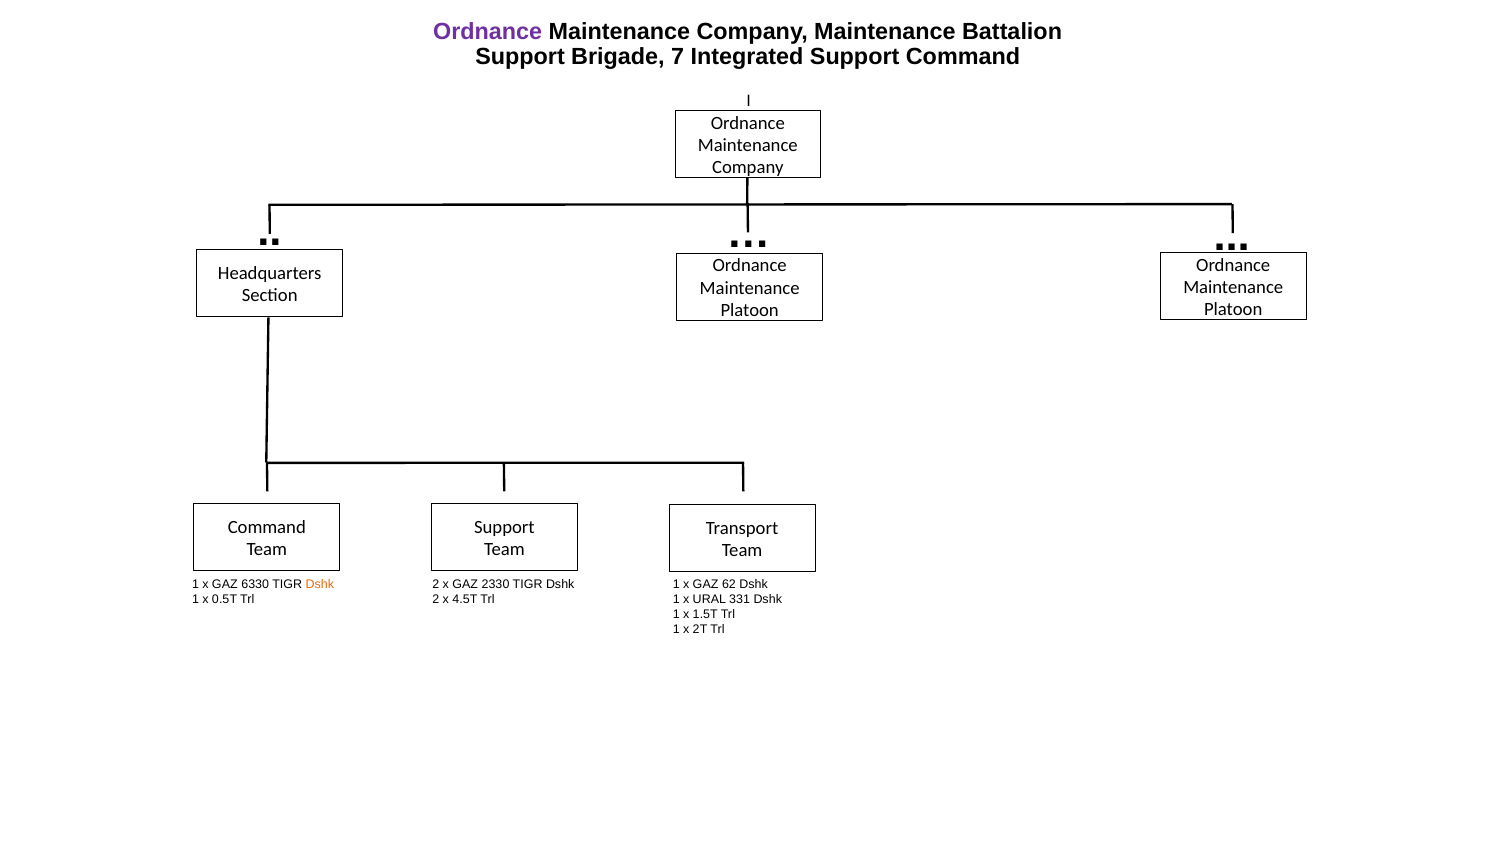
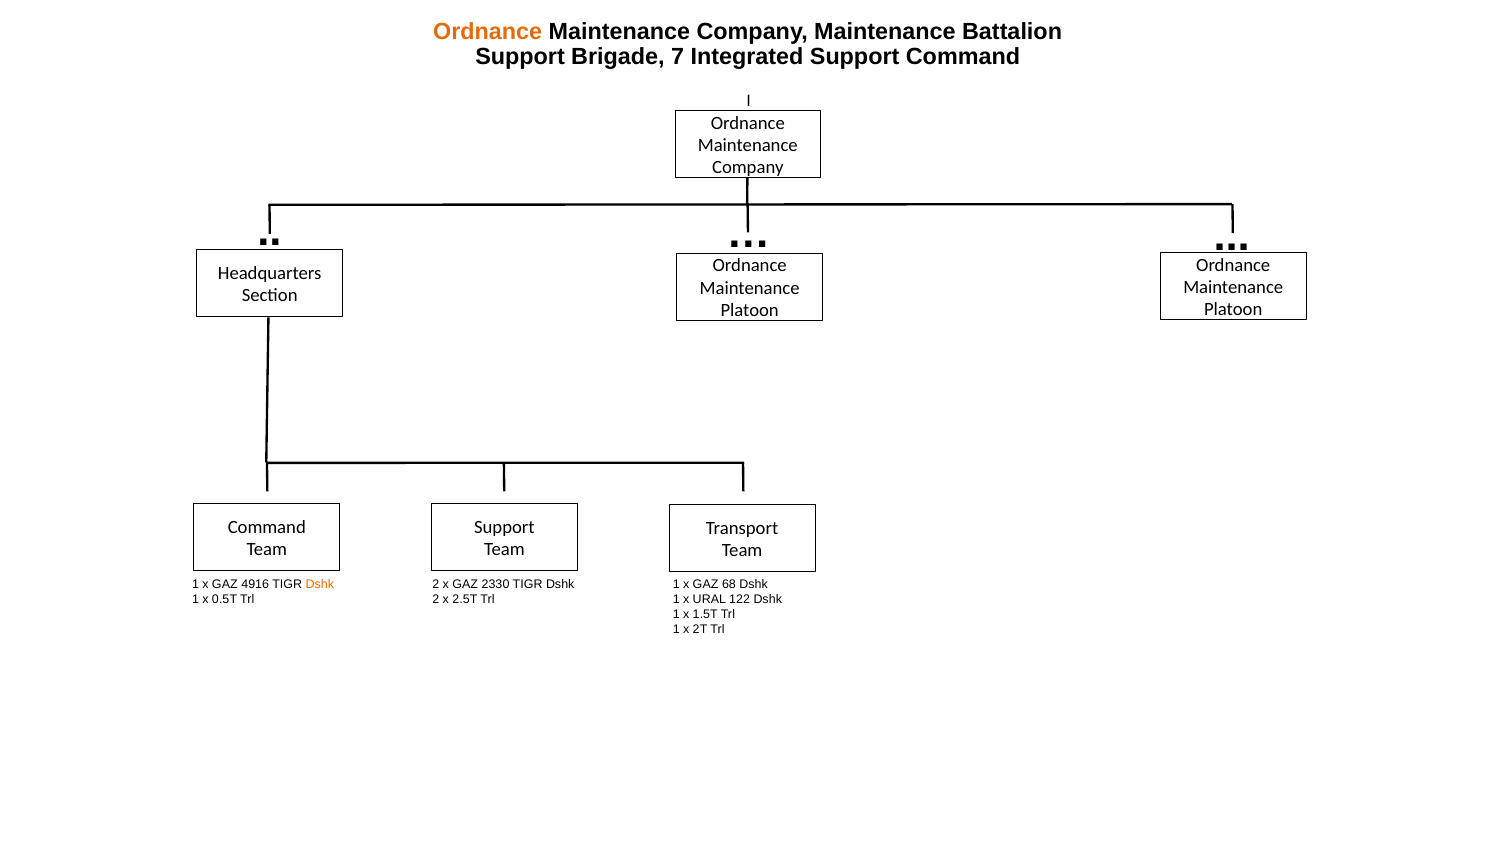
Ordnance at (488, 32) colour: purple -> orange
6330: 6330 -> 4916
62: 62 -> 68
4.5T: 4.5T -> 2.5T
331: 331 -> 122
